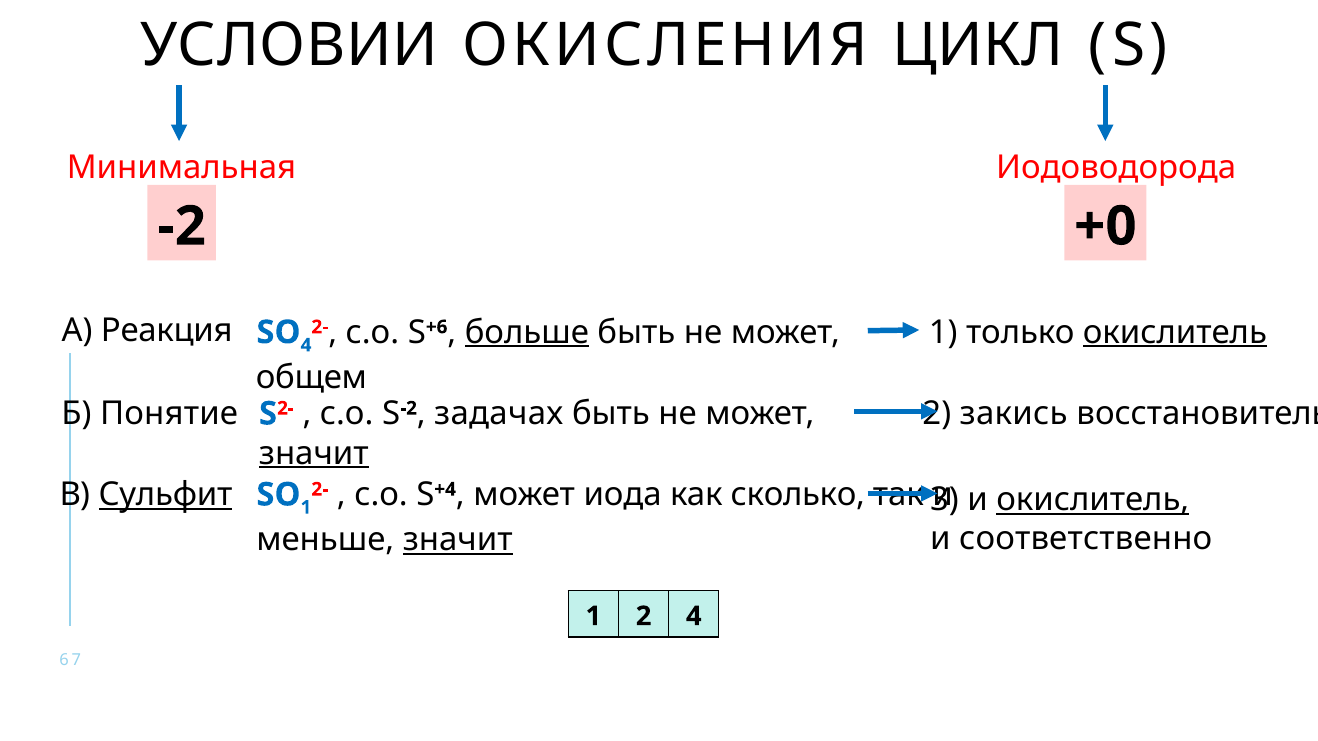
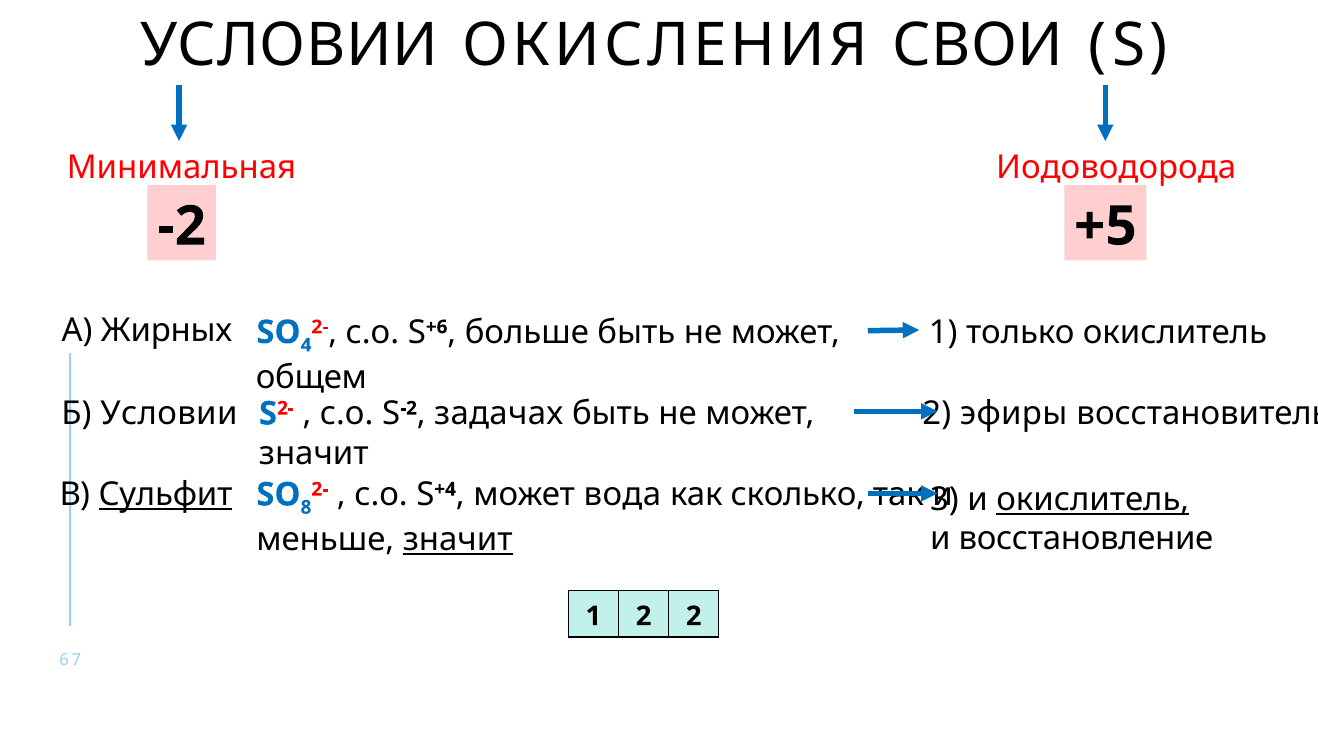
ЦИКЛ: ЦИКЛ -> СВОИ
+0: +0 -> +5
Реакция: Реакция -> Жирных
окислитель at (1175, 332) underline: present -> none
больше underline: present -> none
закись: закись -> эфиры
Б Понятие: Понятие -> Условии
значит at (314, 453) underline: present -> none
иода: иода -> вода
1 at (306, 508): 1 -> 8
соответственно: соответственно -> восстановление
2 4: 4 -> 2
